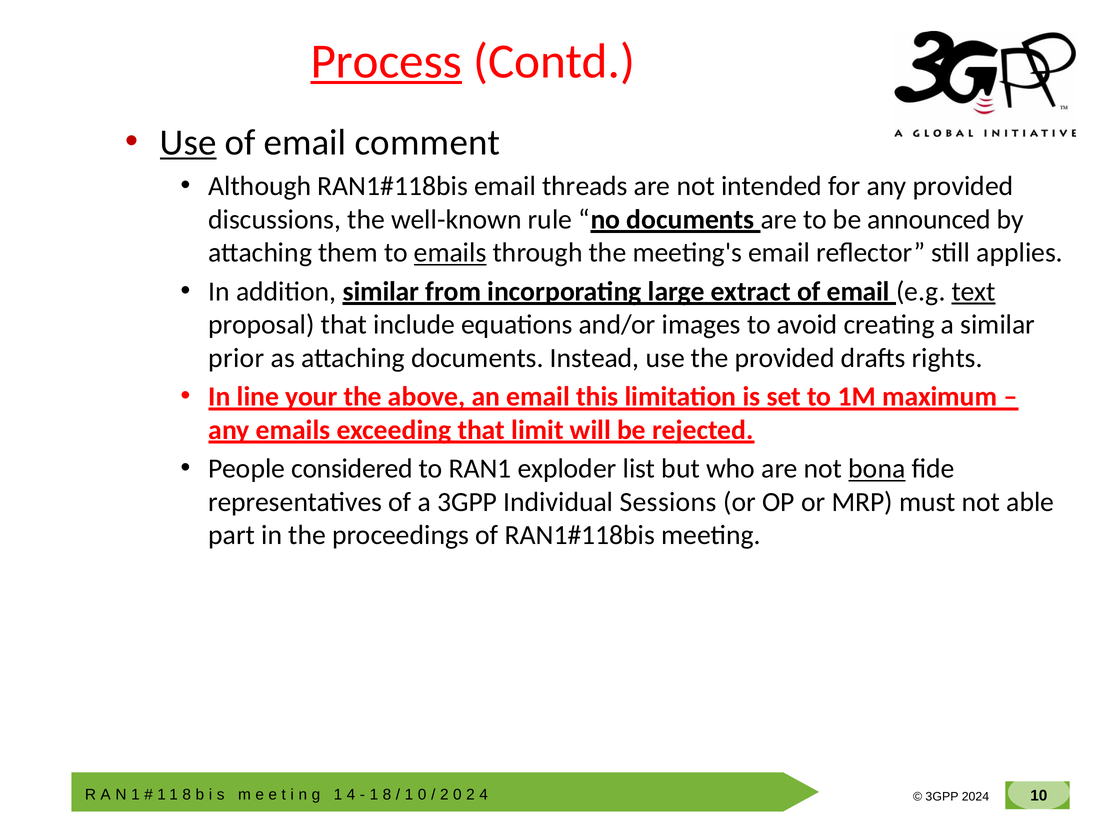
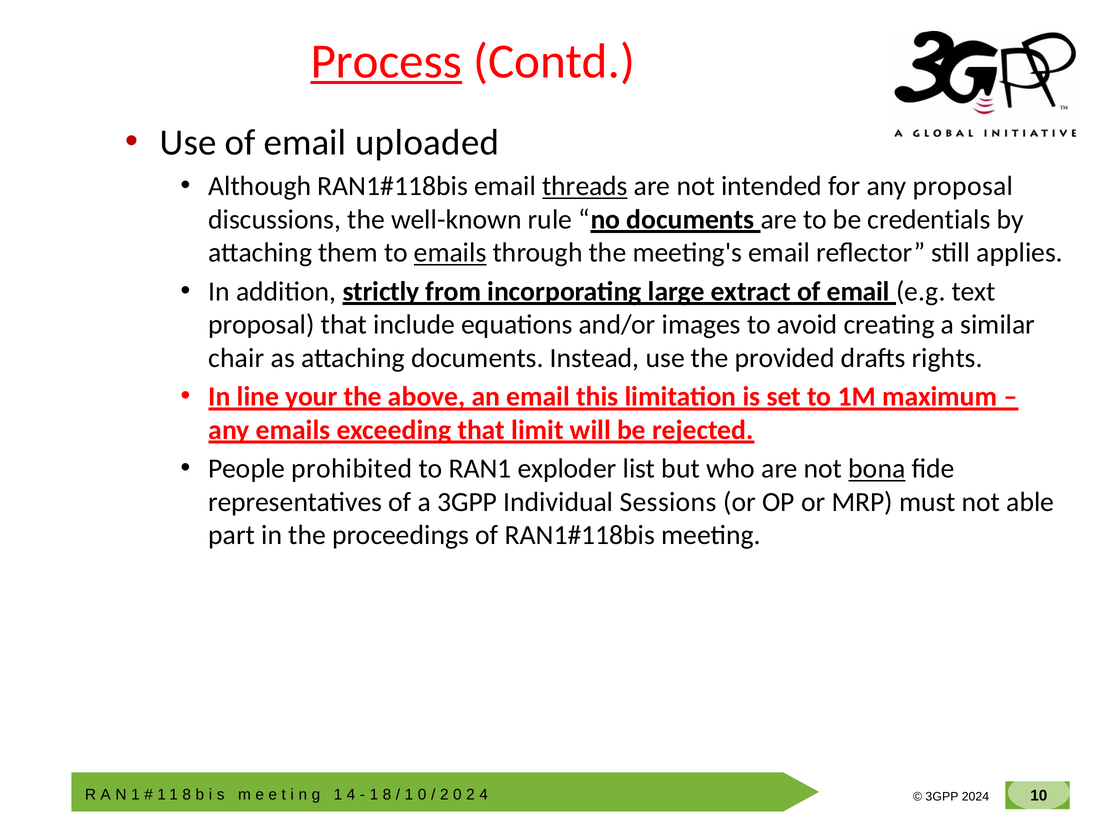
Use at (188, 143) underline: present -> none
comment: comment -> uploaded
threads underline: none -> present
any provided: provided -> proposal
announced: announced -> credentials
addition similar: similar -> strictly
text underline: present -> none
prior: prior -> chair
considered: considered -> prohibited
